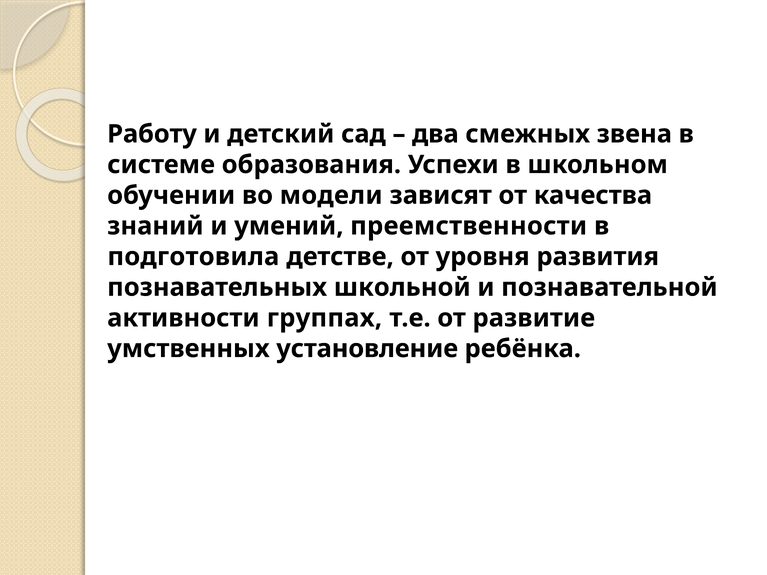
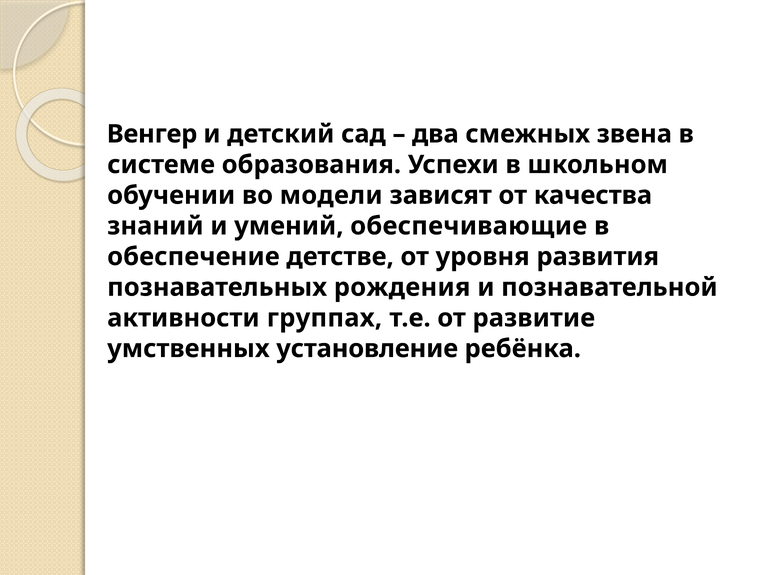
Работу: Работу -> Венгер
преемственности: преемственности -> обеспечивающие
подготовила: подготовила -> обеспечение
школьной: школьной -> рождения
